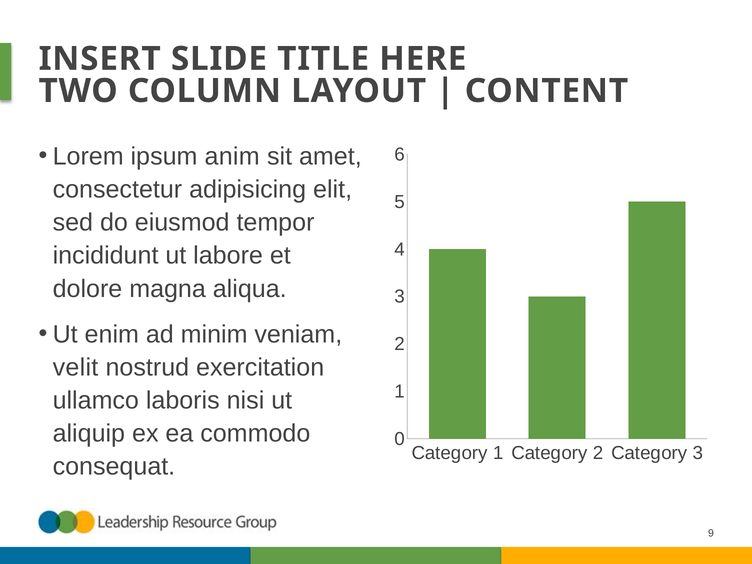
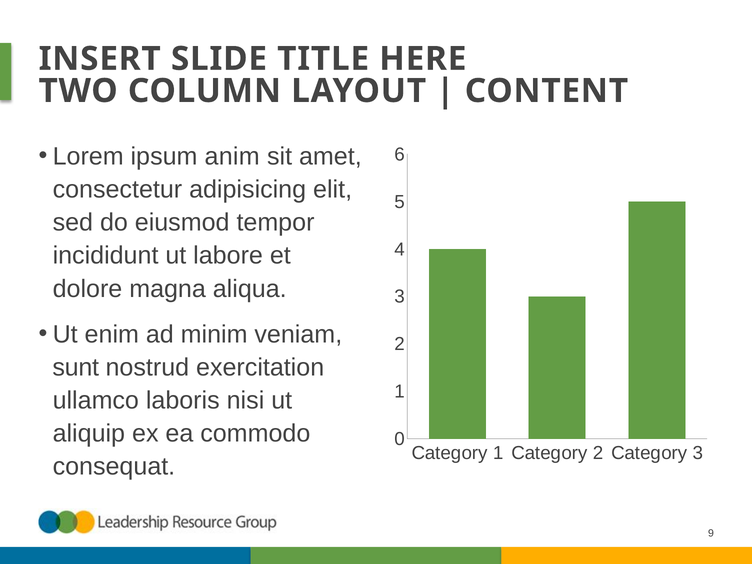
velit: velit -> sunt
